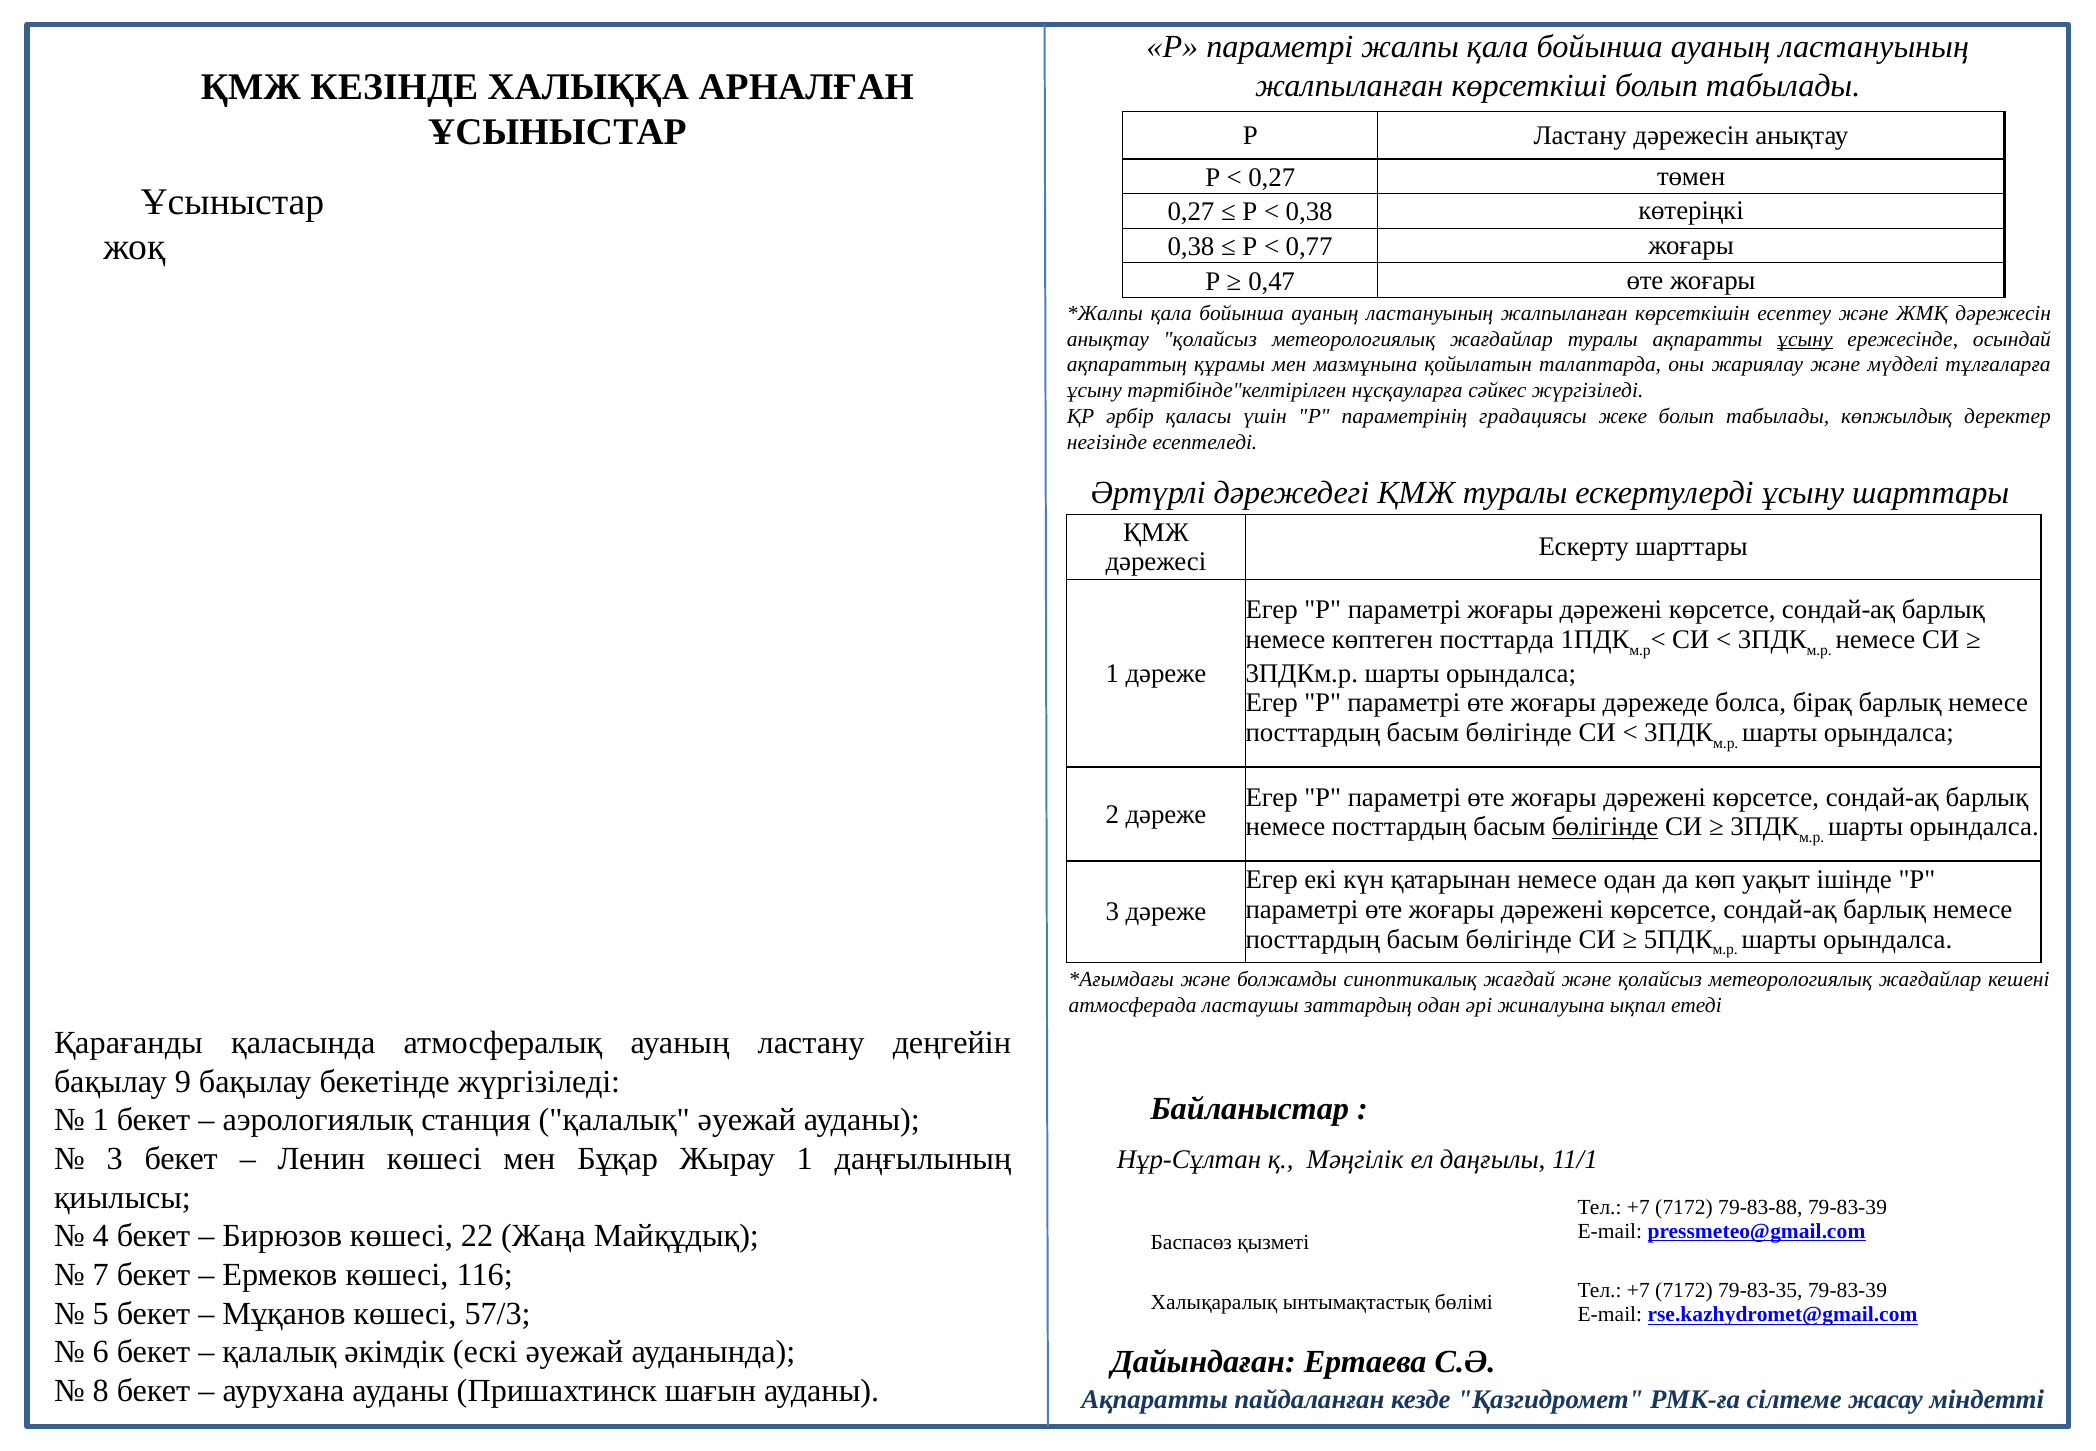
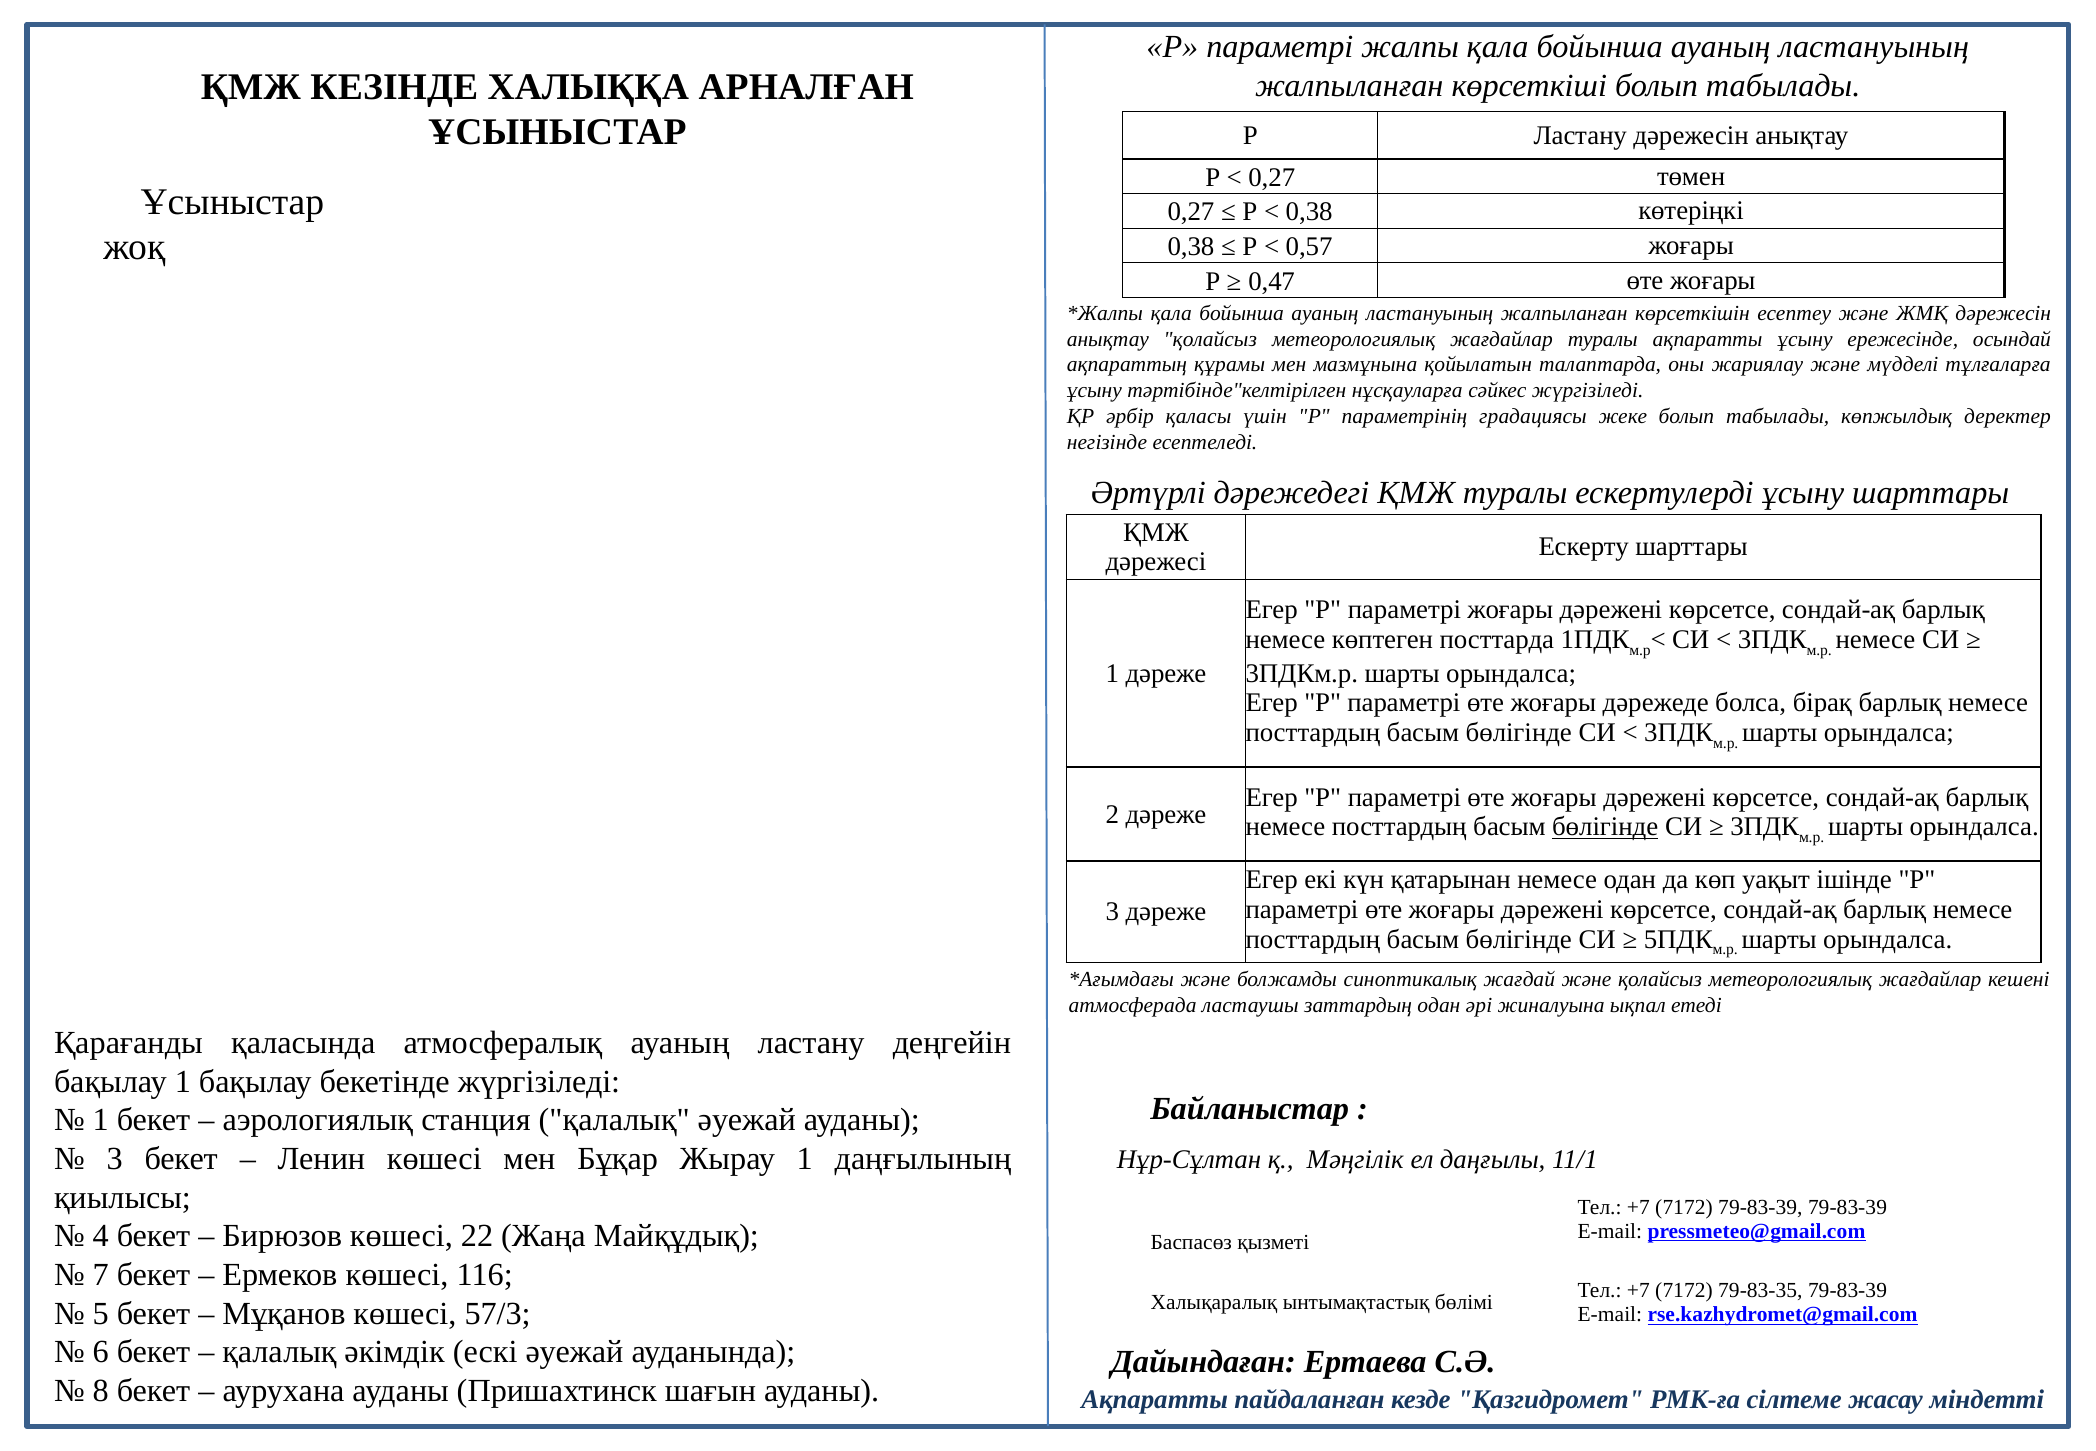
0,77: 0,77 -> 0,57
ұсыну at (1805, 339) underline: present -> none
бақылау 9: 9 -> 1
7172 79-83-88: 79-83-88 -> 79-83-39
